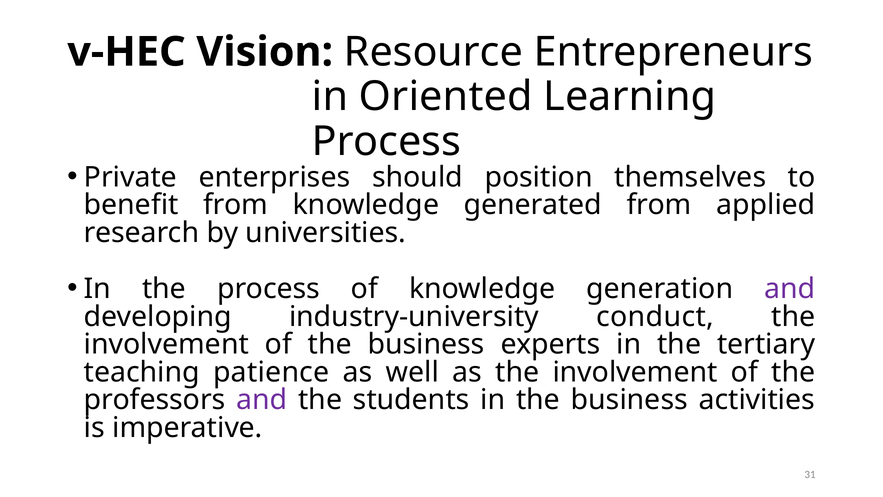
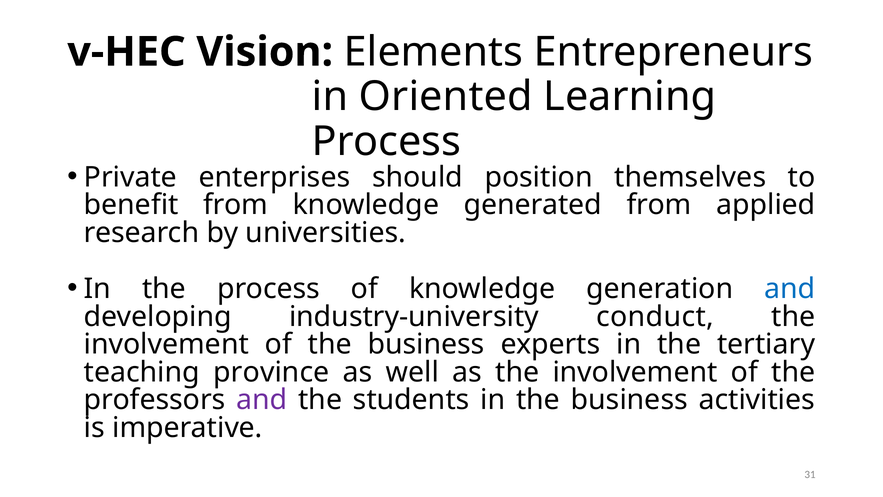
Resource: Resource -> Elements
and at (790, 289) colour: purple -> blue
patience: patience -> province
